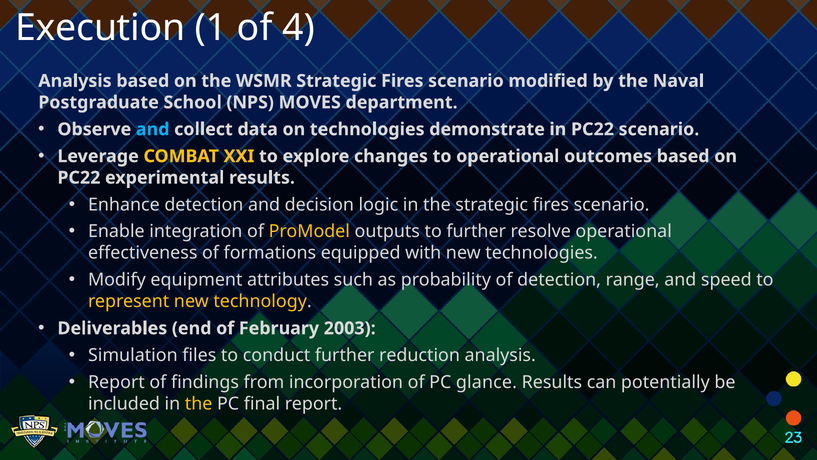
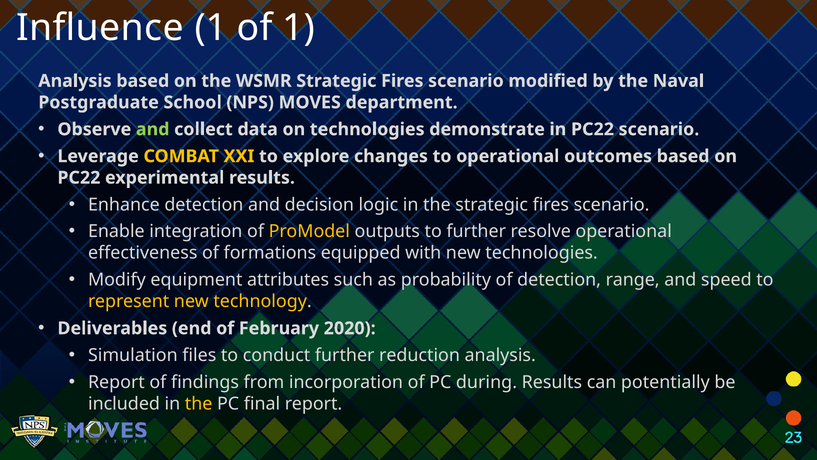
Execution: Execution -> Influence
of 4: 4 -> 1
and at (153, 129) colour: light blue -> light green
2003: 2003 -> 2020
glance: glance -> during
